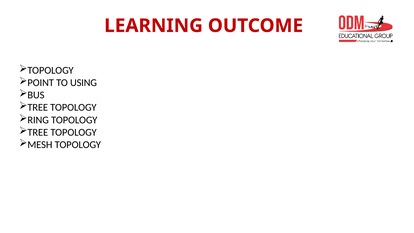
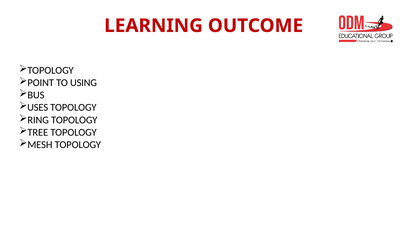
TREE at (38, 108): TREE -> USES
